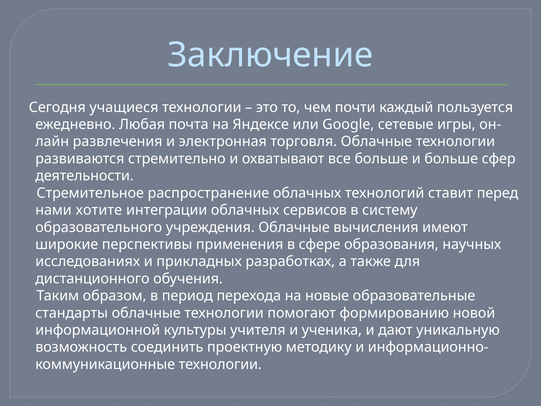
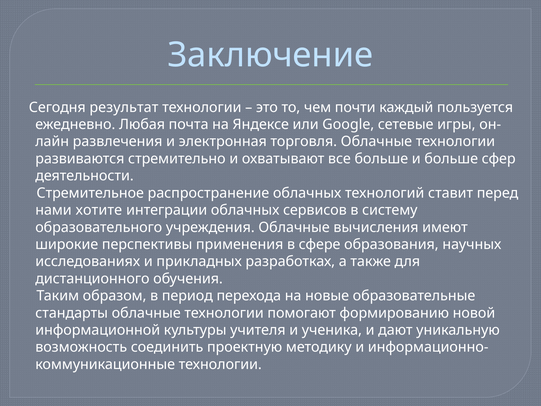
учащиеся: учащиеся -> результат
